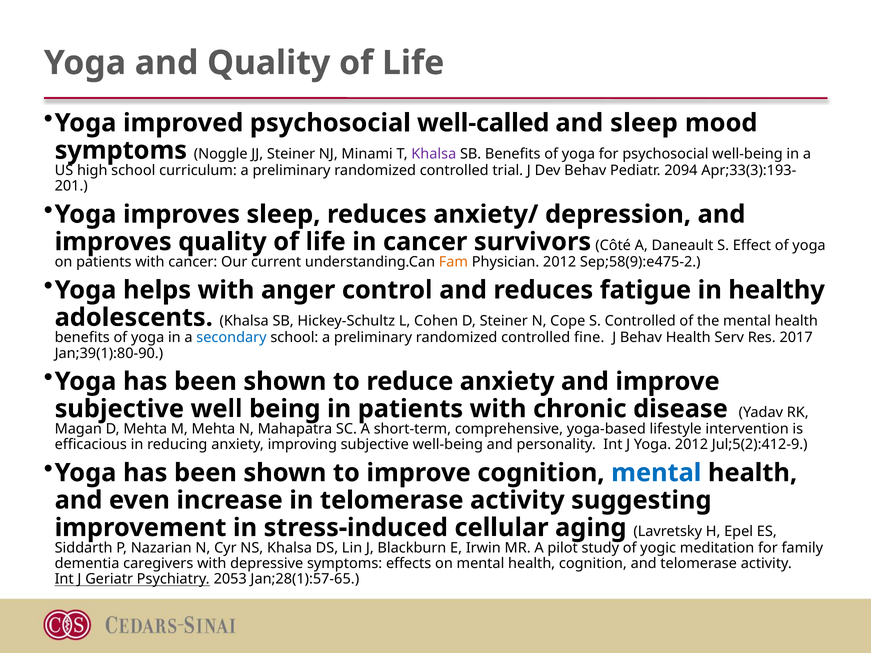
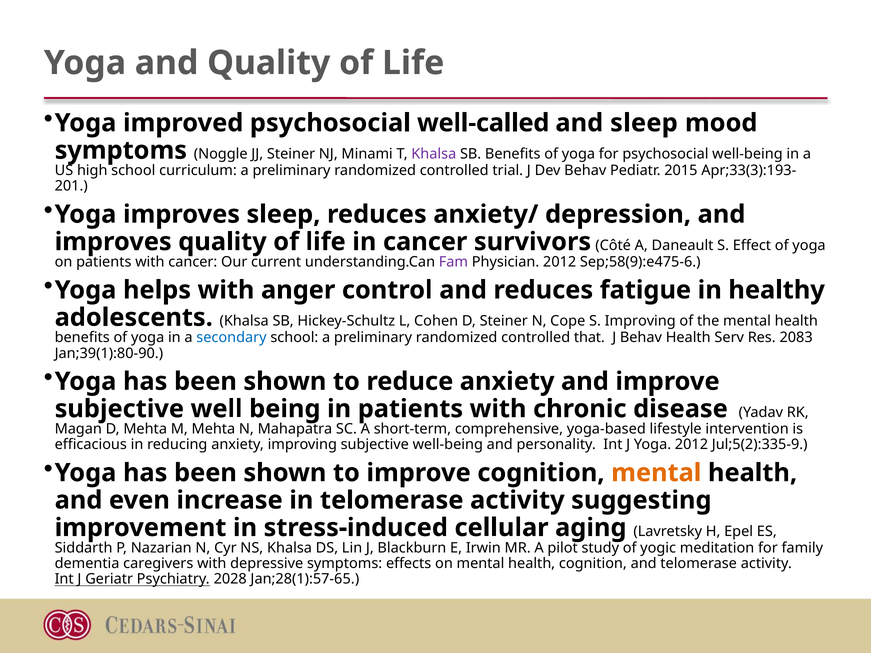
2094: 2094 -> 2015
Fam colour: orange -> purple
Sep;58(9):e475-2: Sep;58(9):e475-2 -> Sep;58(9):e475-6
S Controlled: Controlled -> Improving
fine: fine -> that
2017: 2017 -> 2083
Jul;5(2):412-9: Jul;5(2):412-9 -> Jul;5(2):335-9
mental at (656, 473) colour: blue -> orange
2053: 2053 -> 2028
